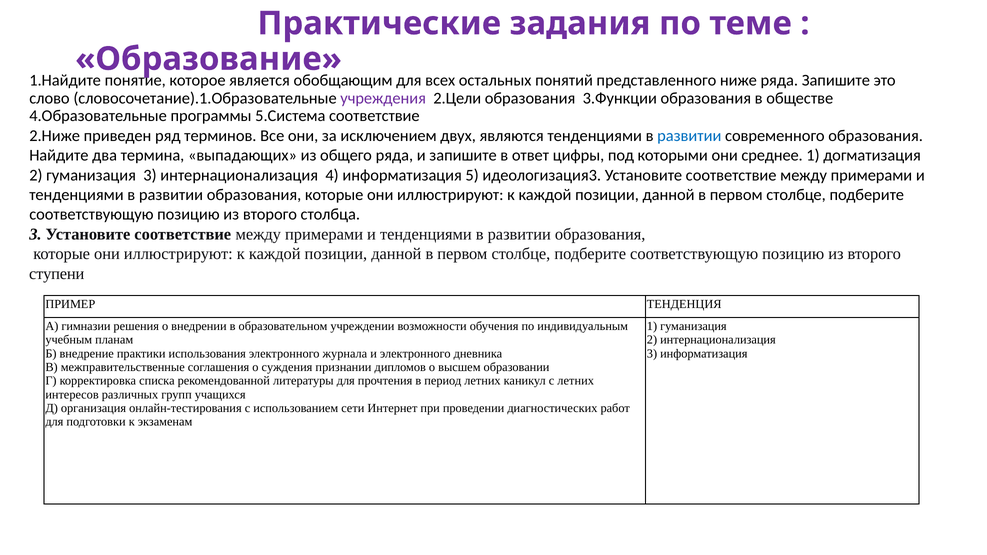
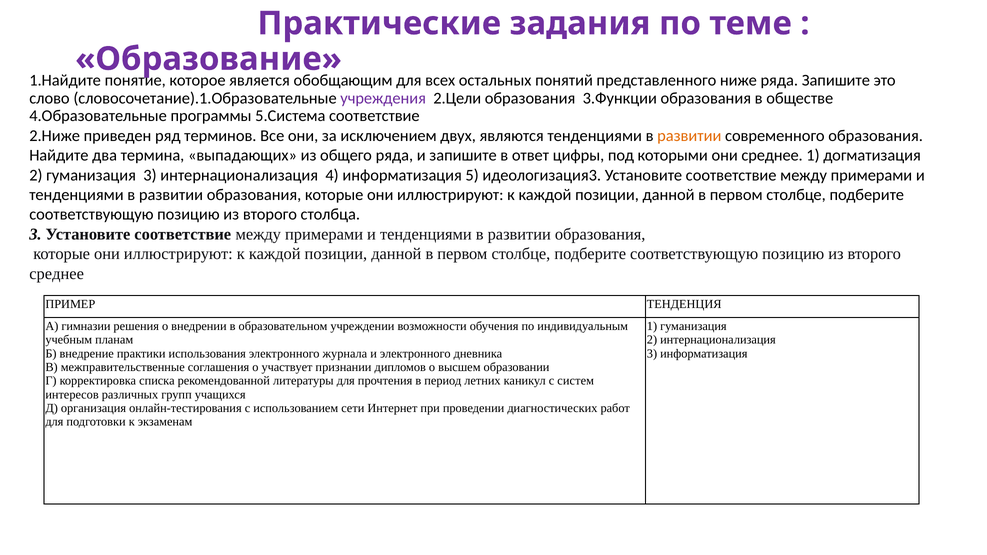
развитии at (689, 136) colour: blue -> orange
ступени at (57, 274): ступени -> среднее
суждения: суждения -> участвует
с летних: летних -> систем
